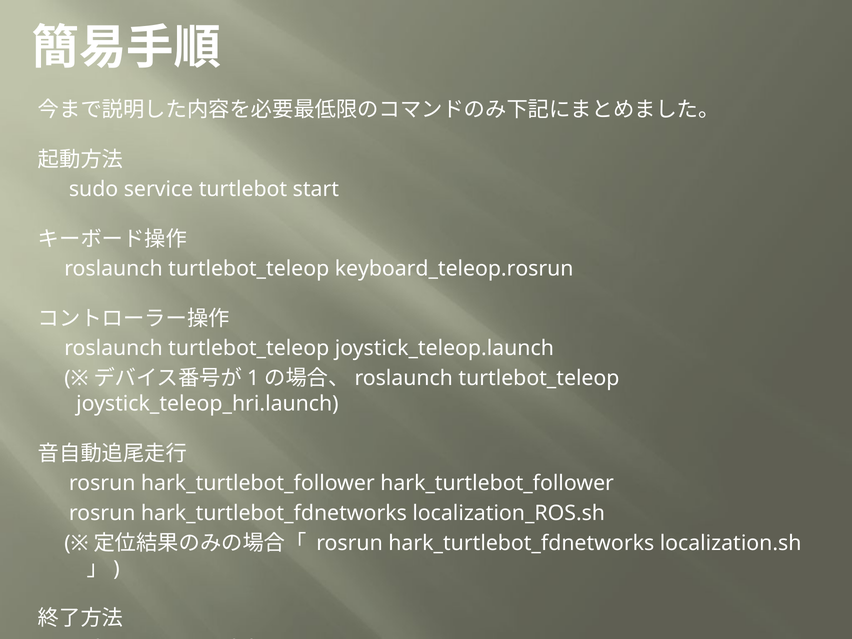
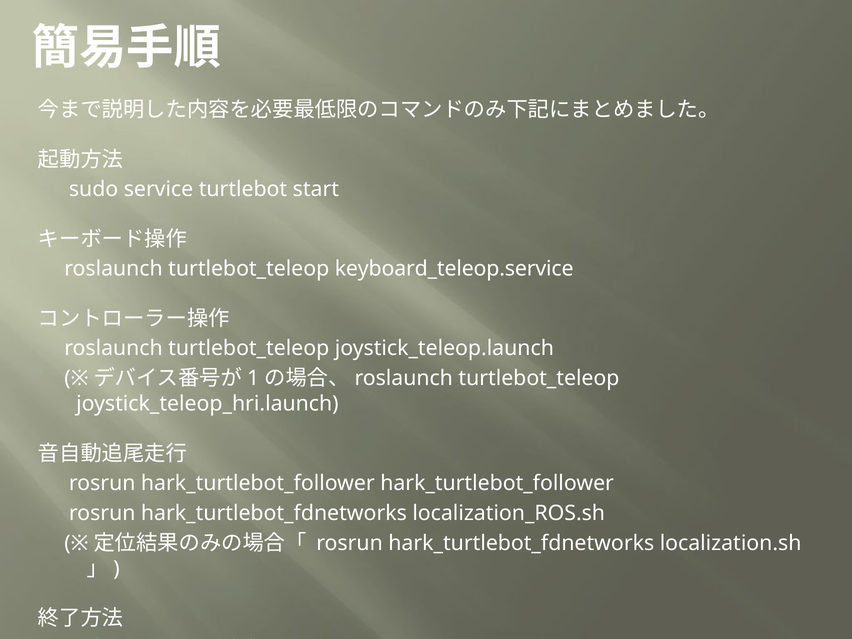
keyboard_teleop.rosrun: keyboard_teleop.rosrun -> keyboard_teleop.service
